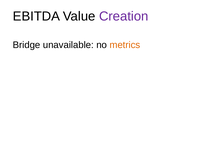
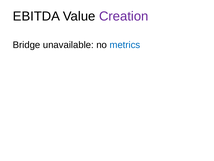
metrics colour: orange -> blue
